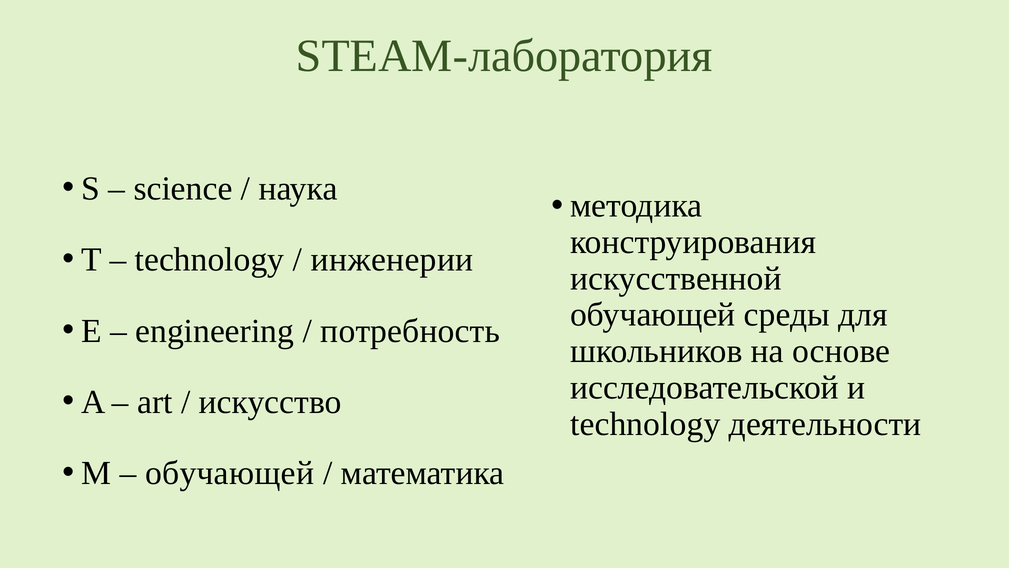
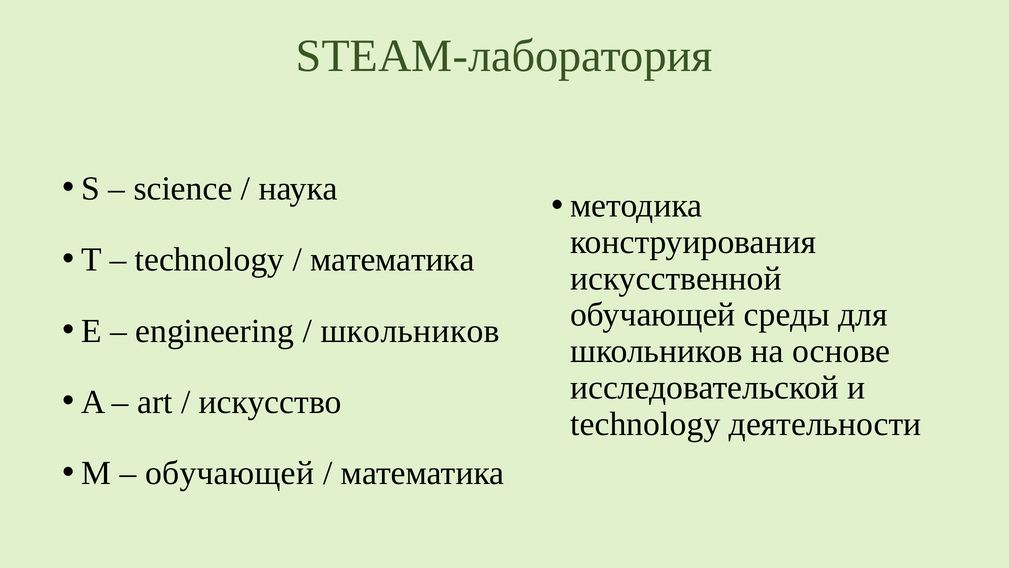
инженерии at (392, 260): инженерии -> математика
потребность at (410, 331): потребность -> школьников
